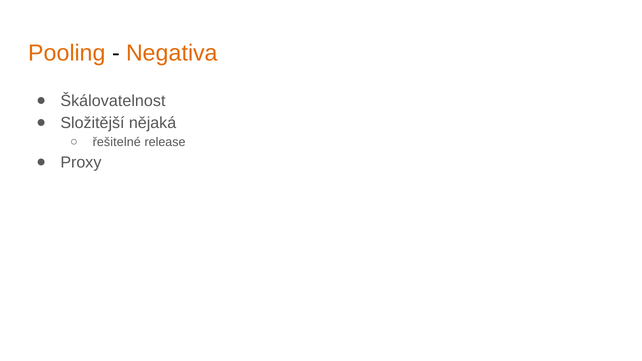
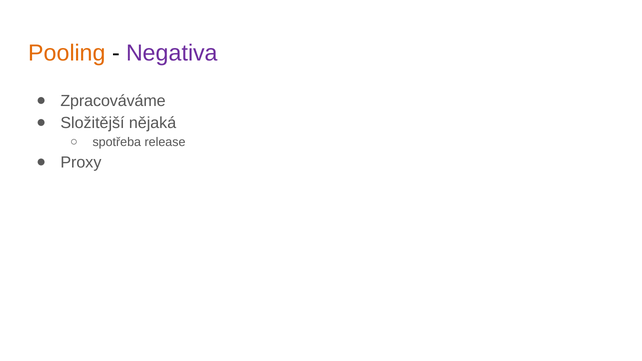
Negativa colour: orange -> purple
Škálovatelnost: Škálovatelnost -> Zpracováváme
řešitelné: řešitelné -> spotřeba
